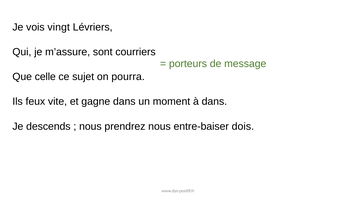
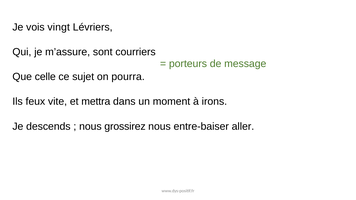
gagne: gagne -> mettra
à dans: dans -> irons
prendrez: prendrez -> grossirez
dois: dois -> aller
